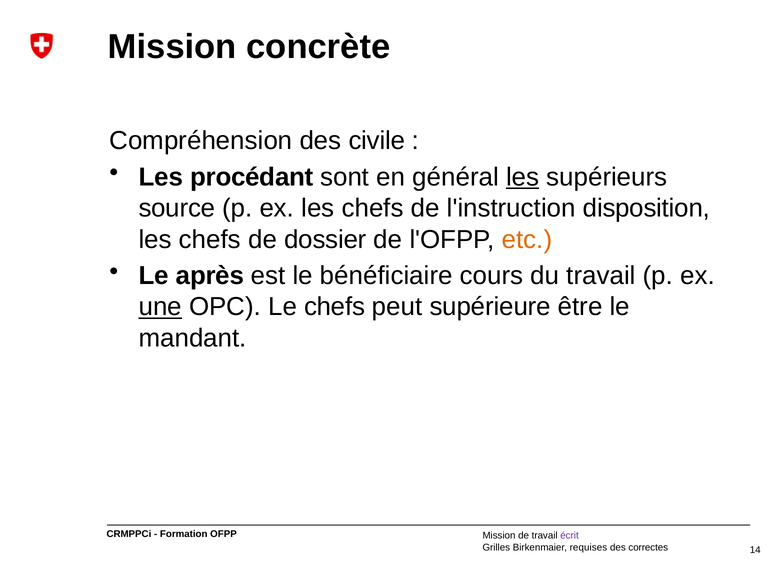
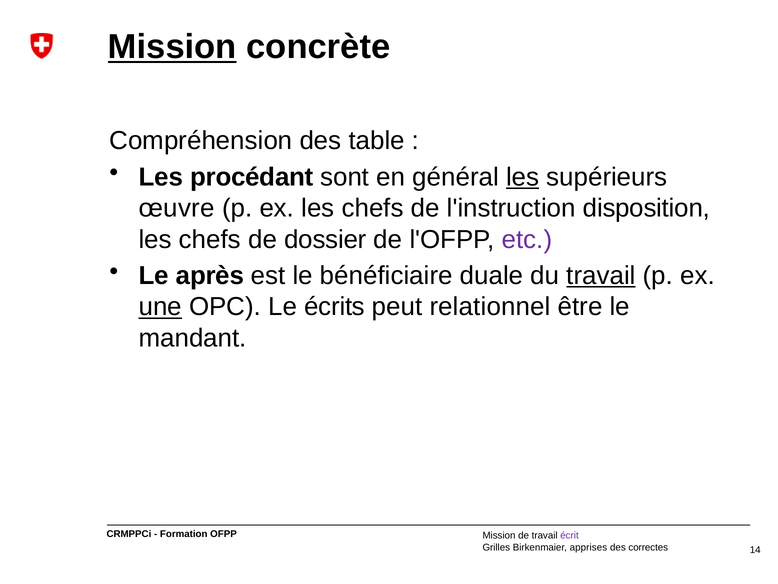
Mission at (172, 47) underline: none -> present
civile: civile -> table
source: source -> œuvre
etc colour: orange -> purple
cours: cours -> duale
travail at (601, 276) underline: none -> present
Le chefs: chefs -> écrits
supérieure: supérieure -> relationnel
requises: requises -> apprises
